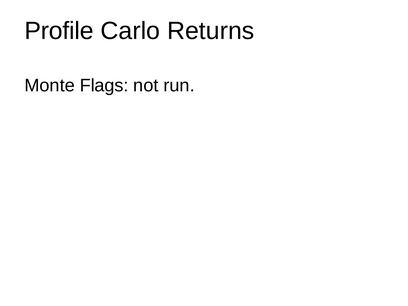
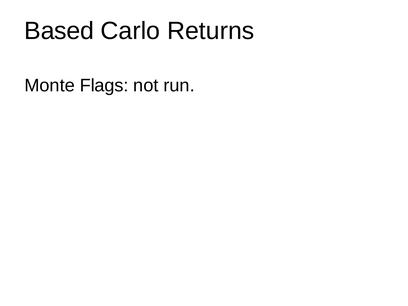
Profile: Profile -> Based
